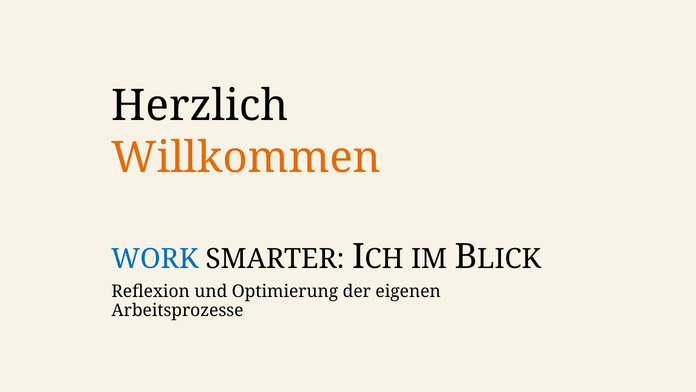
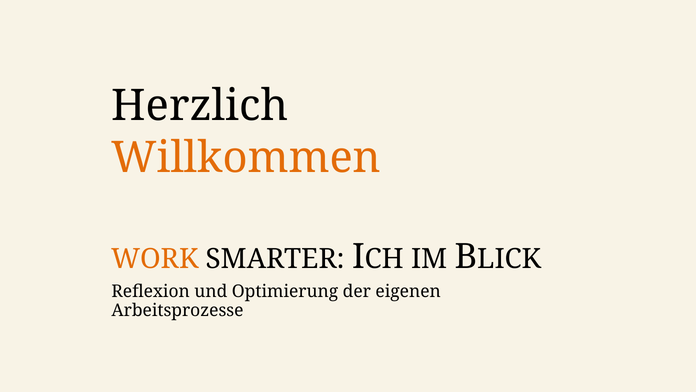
WORK colour: blue -> orange
